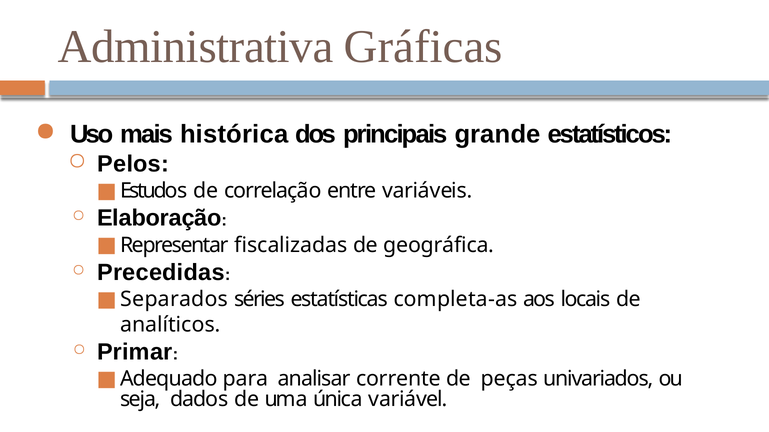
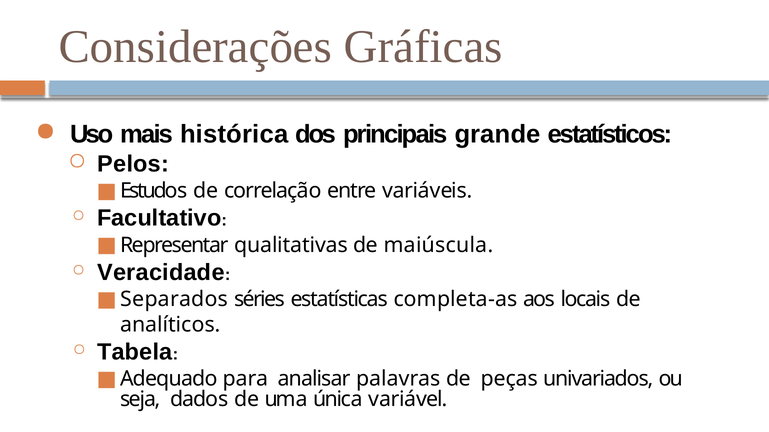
Administrativa: Administrativa -> Considerações
Elaboração: Elaboração -> Facultativo
fiscalizadas: fiscalizadas -> qualitativas
geográfica: geográfica -> maiúscula
Precedidas: Precedidas -> Veracidade
Primar: Primar -> Tabela
corrente: corrente -> palavras
